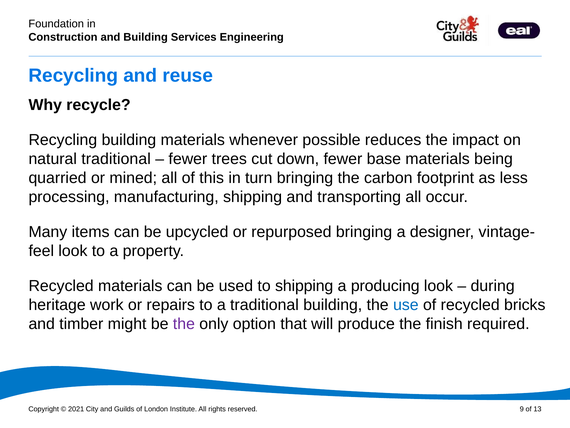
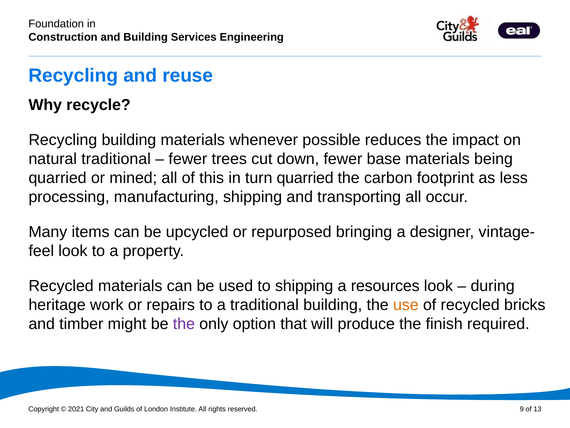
turn bringing: bringing -> quarried
producing: producing -> resources
use colour: blue -> orange
